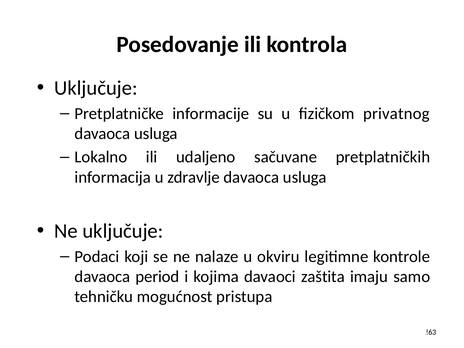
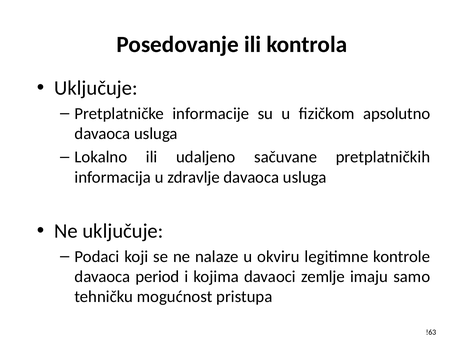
privatnog: privatnog -> apsolutno
zaštita: zaštita -> zemlje
